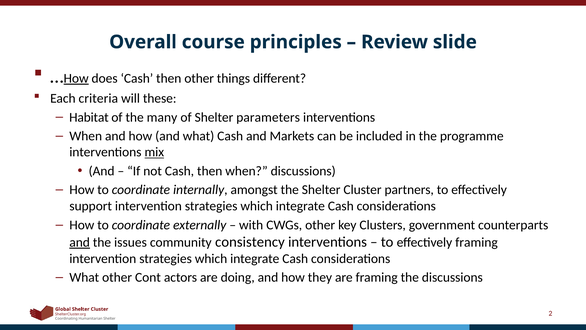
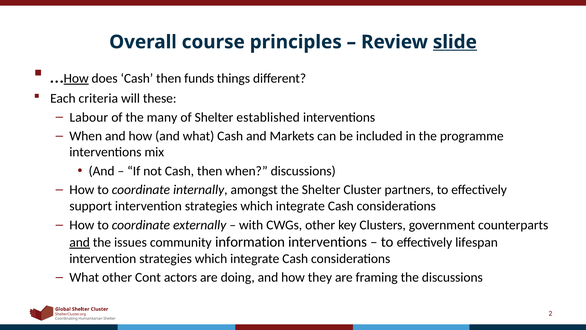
slide underline: none -> present
then other: other -> funds
Habitat: Habitat -> Labour
parameters: parameters -> established
mix underline: present -> none
consistency: consistency -> information
effectively framing: framing -> lifespan
